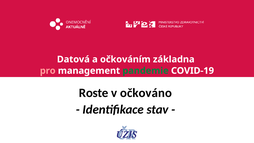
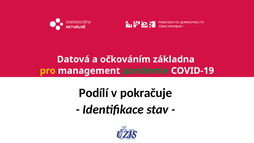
pro colour: pink -> yellow
Roste: Roste -> Podílí
očkováno: očkováno -> pokračuje
